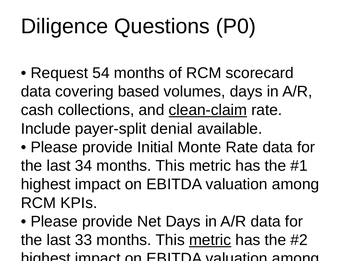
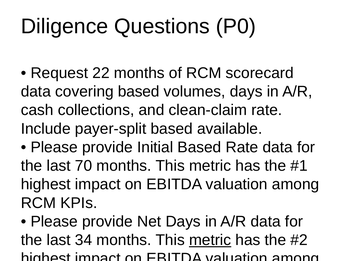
54: 54 -> 22
clean-claim underline: present -> none
payer-split denial: denial -> based
Initial Monte: Monte -> Based
34: 34 -> 70
33: 33 -> 34
